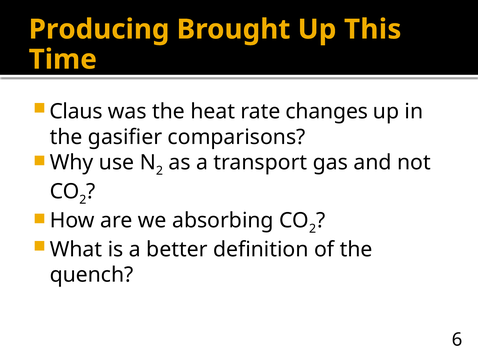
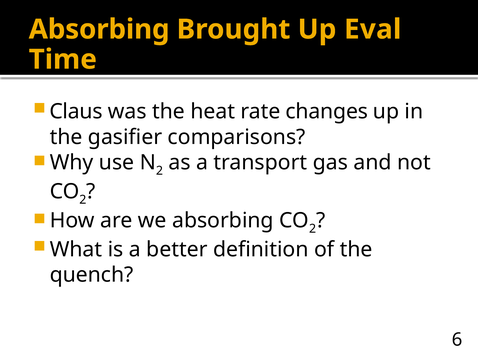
Producing at (99, 29): Producing -> Absorbing
This: This -> Eval
